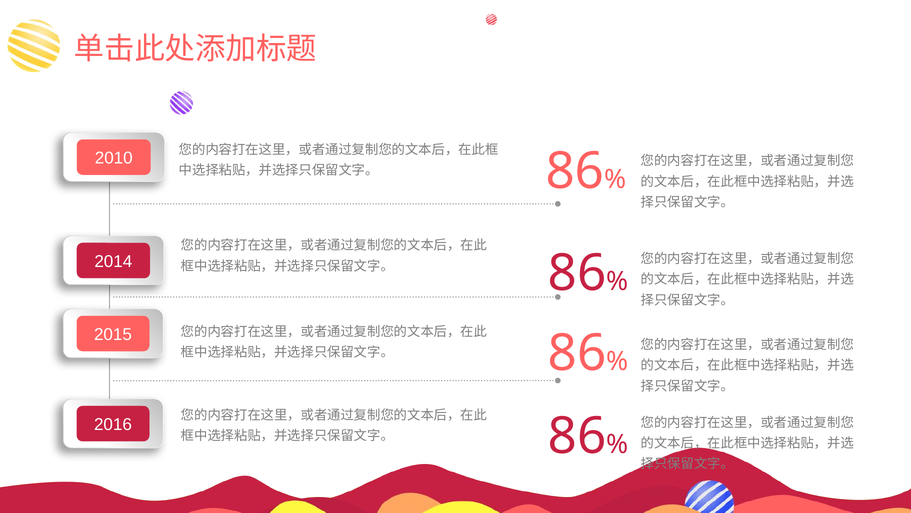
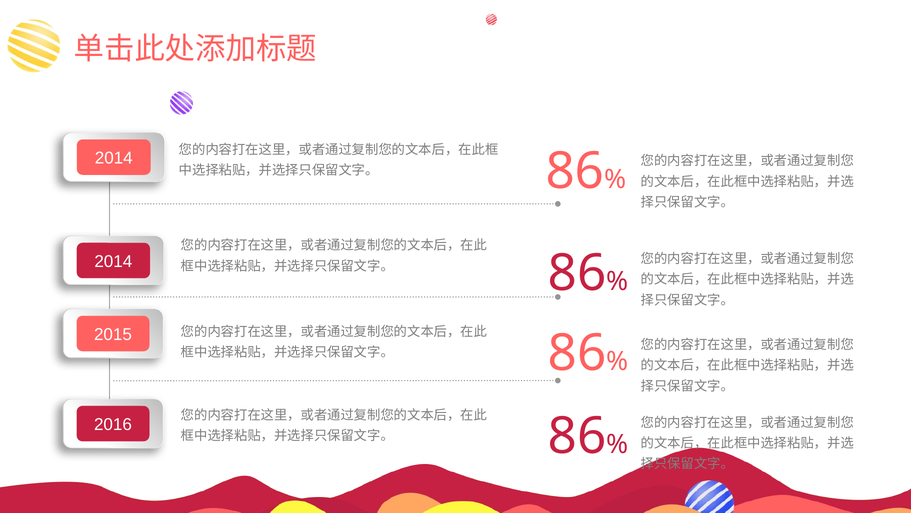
2010 at (114, 158): 2010 -> 2014
